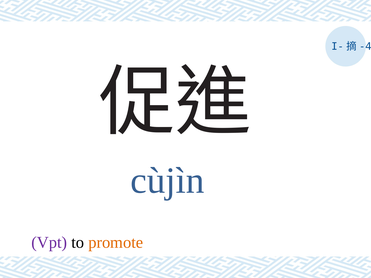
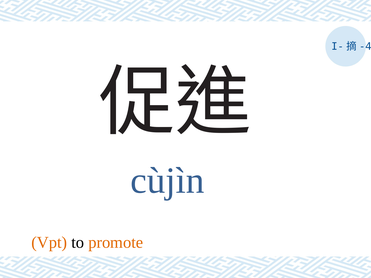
Vpt colour: purple -> orange
